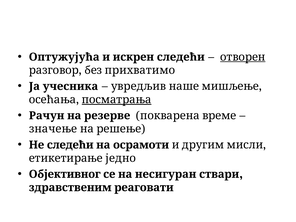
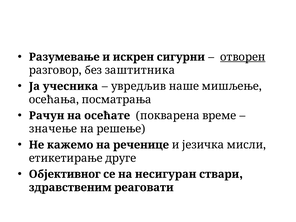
Оптужујућа: Оптужујућа -> Разумевање
искрен следећи: следећи -> сигурни
прихватимо: прихватимо -> заштитника
посматрања underline: present -> none
резерве: резерве -> осећате
Не следећи: следећи -> кажемо
осрамоти: осрамоти -> реченице
другим: другим -> језичка
једно: једно -> друге
